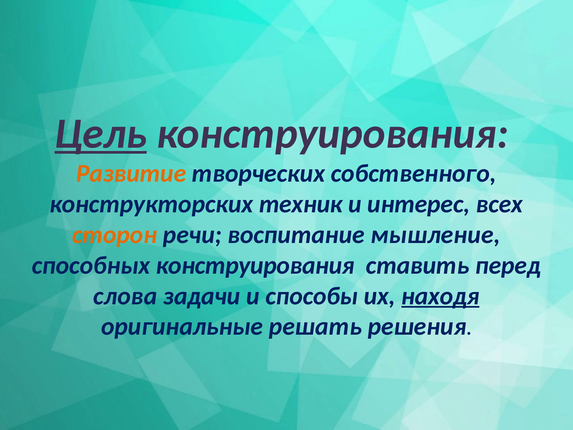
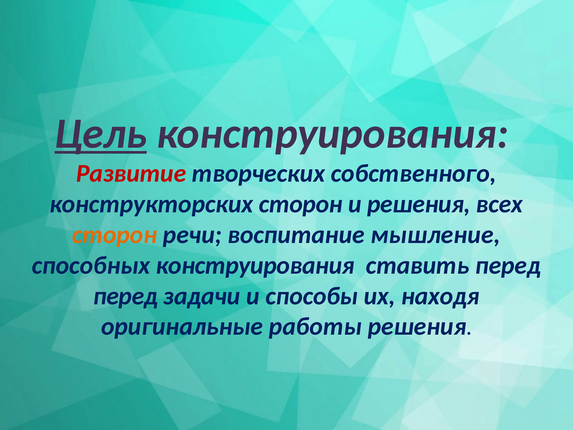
Развитие colour: orange -> red
конструкторских техник: техник -> сторон
и интерес: интерес -> решения
слова at (125, 296): слова -> перед
находя underline: present -> none
решать: решать -> работы
